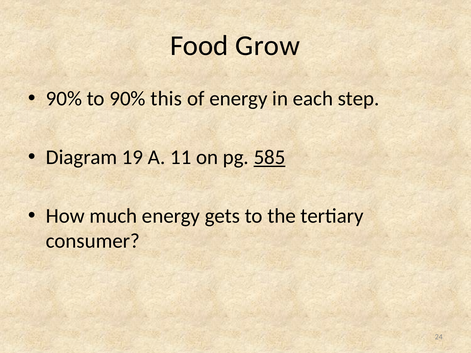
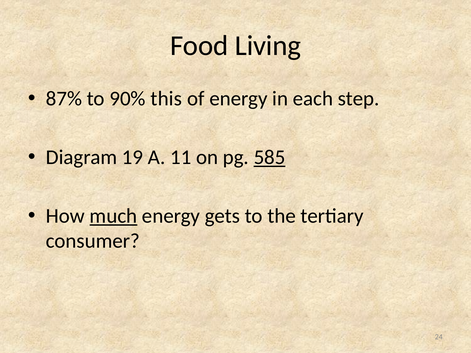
Grow: Grow -> Living
90% at (64, 99): 90% -> 87%
much underline: none -> present
